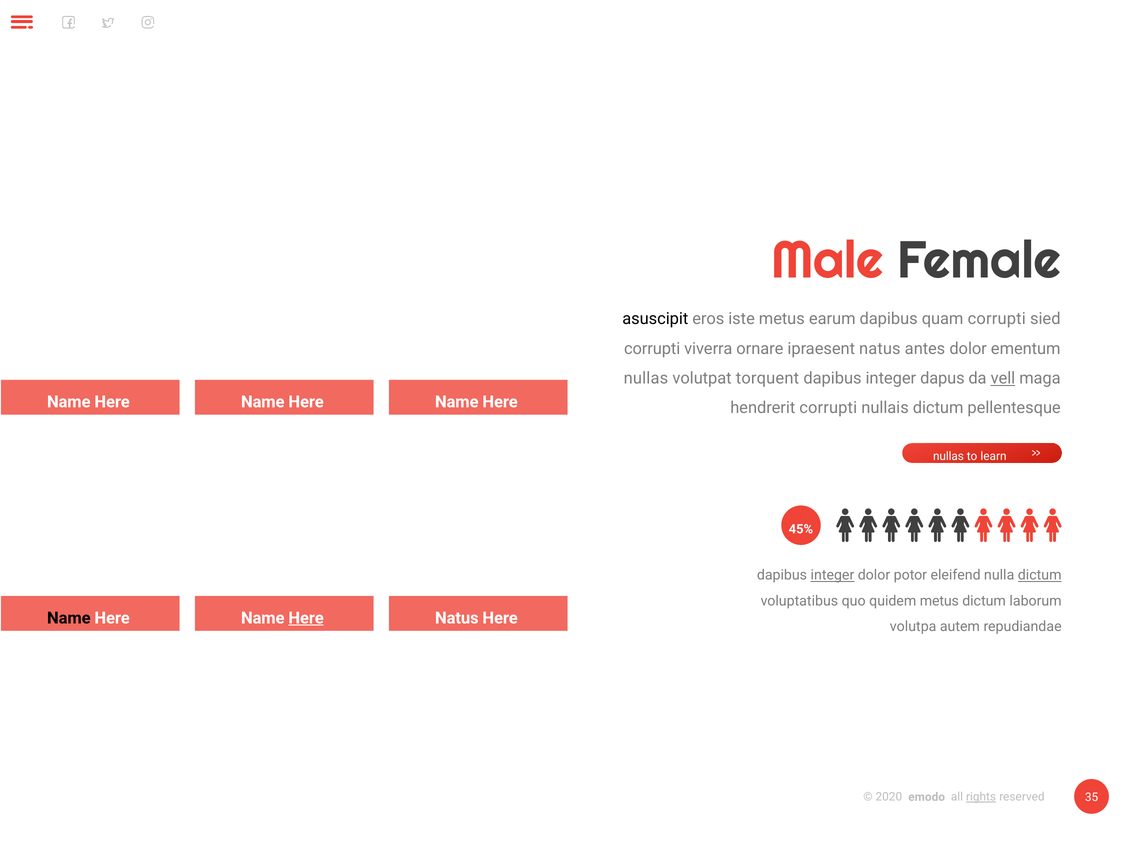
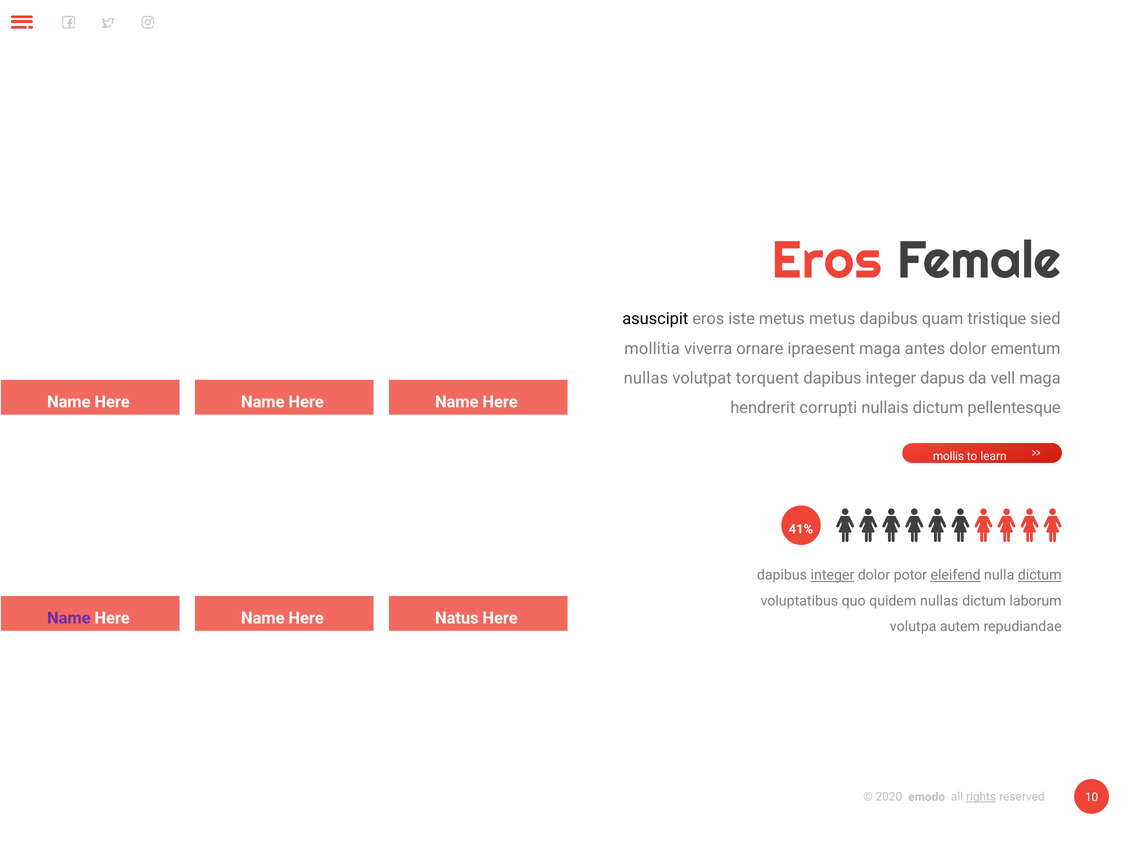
Male at (827, 261): Male -> Eros
metus earum: earum -> metus
quam corrupti: corrupti -> tristique
corrupti at (652, 349): corrupti -> mollitia
ipraesent natus: natus -> maga
vell underline: present -> none
nullas at (948, 456): nullas -> mollis
45%: 45% -> 41%
eleifend underline: none -> present
quidem metus: metus -> nullas
Name at (69, 618) colour: black -> purple
Here at (306, 618) underline: present -> none
35: 35 -> 10
